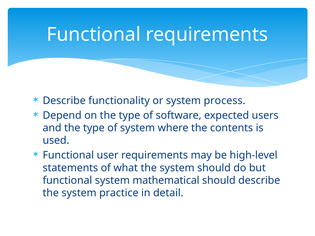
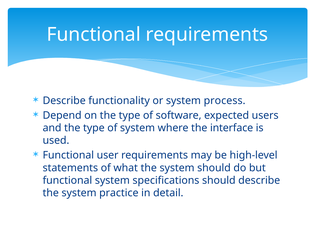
contents: contents -> interface
mathematical: mathematical -> specifications
